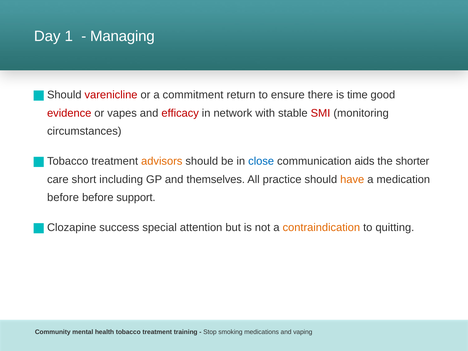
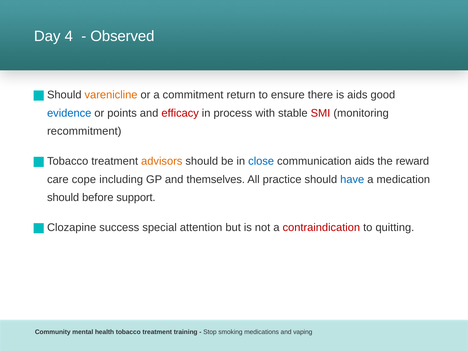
1: 1 -> 4
Managing: Managing -> Observed
varenicline colour: red -> orange
is time: time -> aids
evidence colour: red -> blue
vapes: vapes -> points
network: network -> process
circumstances: circumstances -> recommitment
shorter: shorter -> reward
short: short -> cope
have colour: orange -> blue
before at (63, 198): before -> should
contraindication colour: orange -> red
